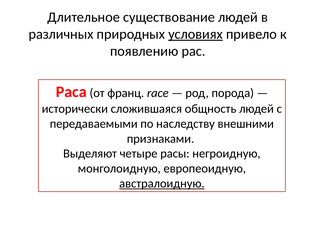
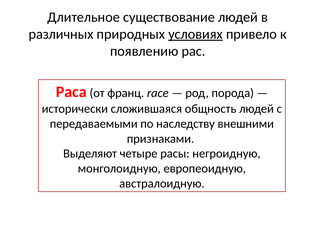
австралоидную underline: present -> none
